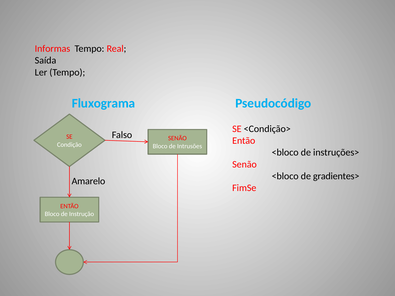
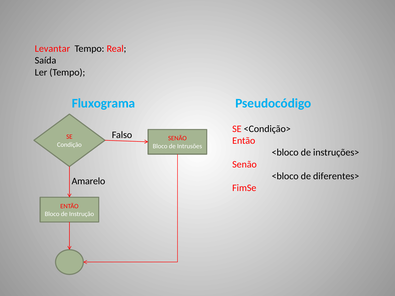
Informas: Informas -> Levantar
gradientes>: gradientes> -> diferentes>
